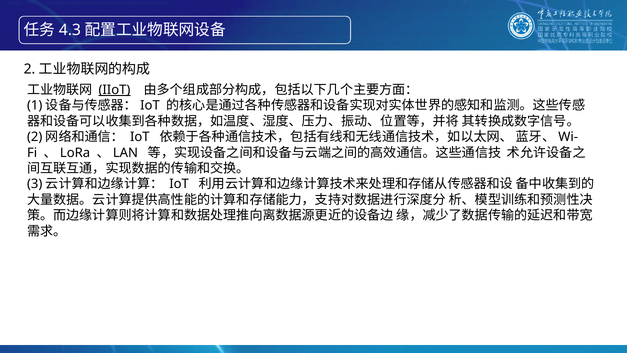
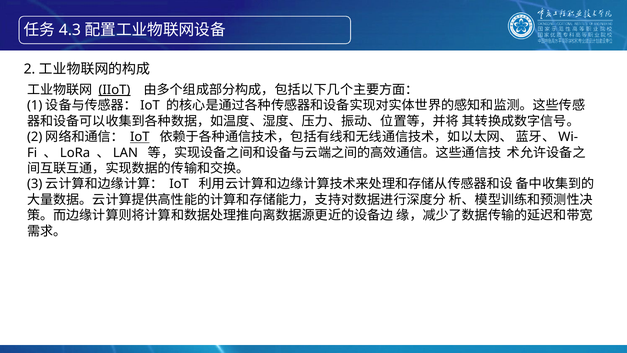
IoT at (140, 137) underline: none -> present
